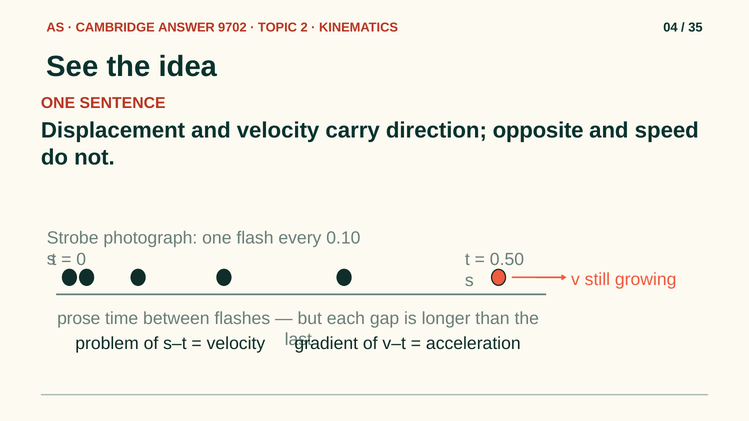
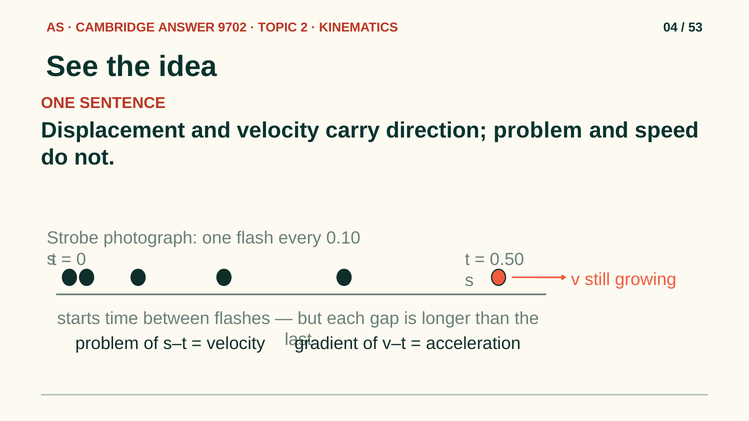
35: 35 -> 53
direction opposite: opposite -> problem
prose: prose -> starts
